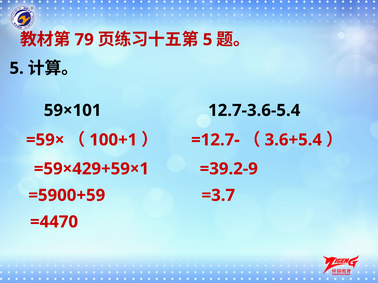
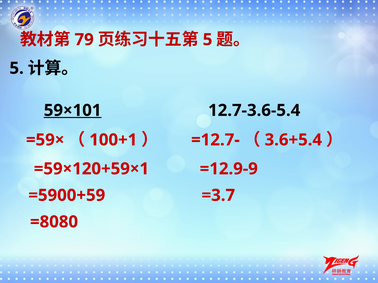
59×101 underline: none -> present
=59×429+59×1: =59×429+59×1 -> =59×120+59×1
=39.2-9: =39.2-9 -> =12.9-9
=4470: =4470 -> =8080
